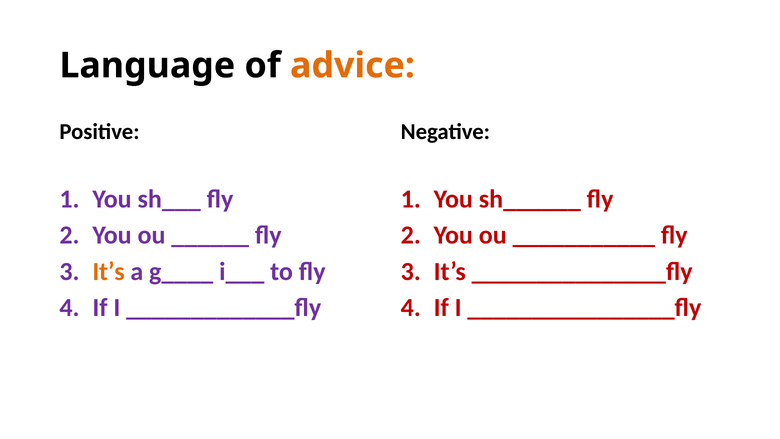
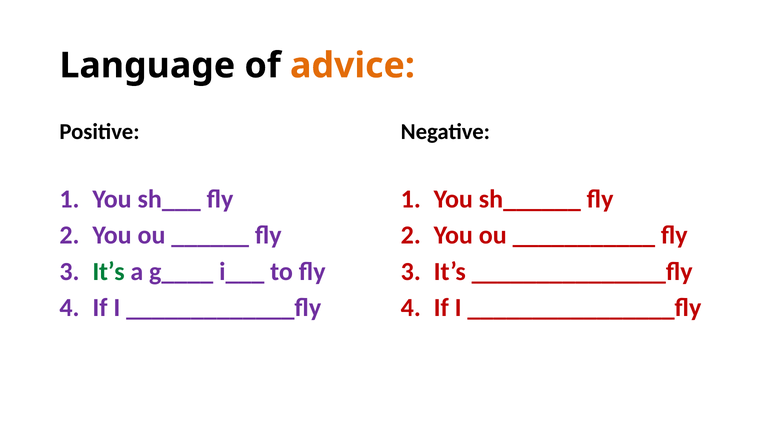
It’s at (109, 271) colour: orange -> green
